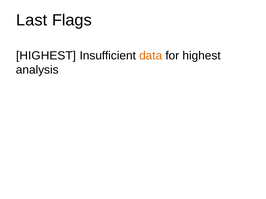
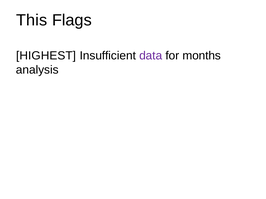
Last: Last -> This
data colour: orange -> purple
for highest: highest -> months
